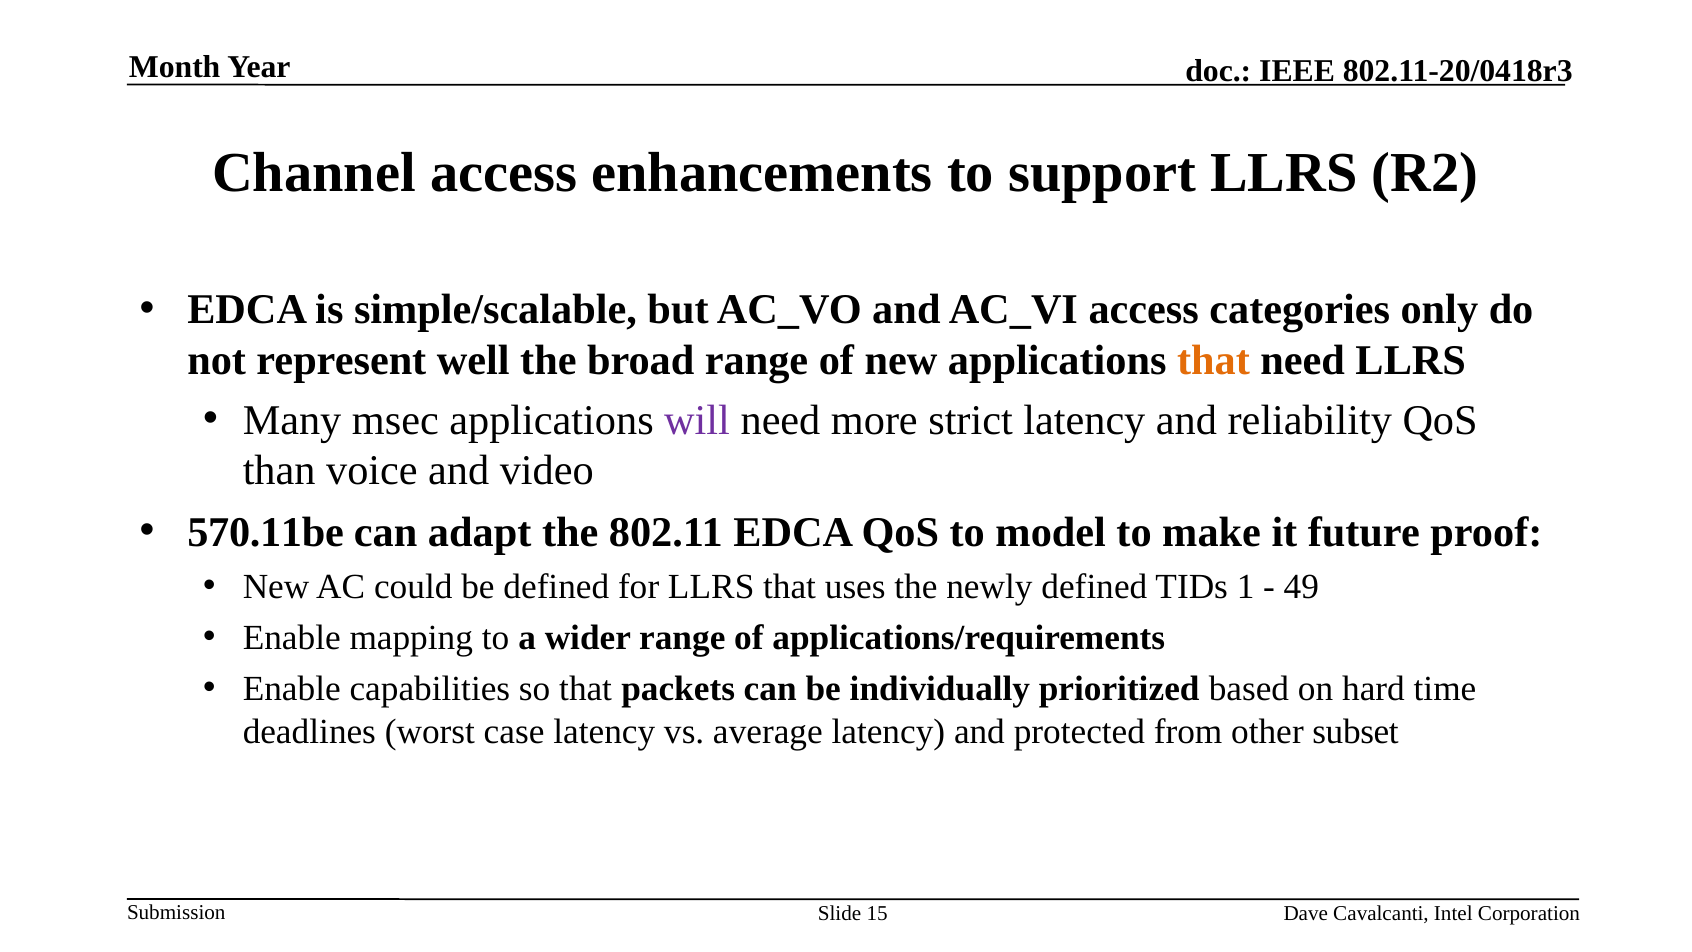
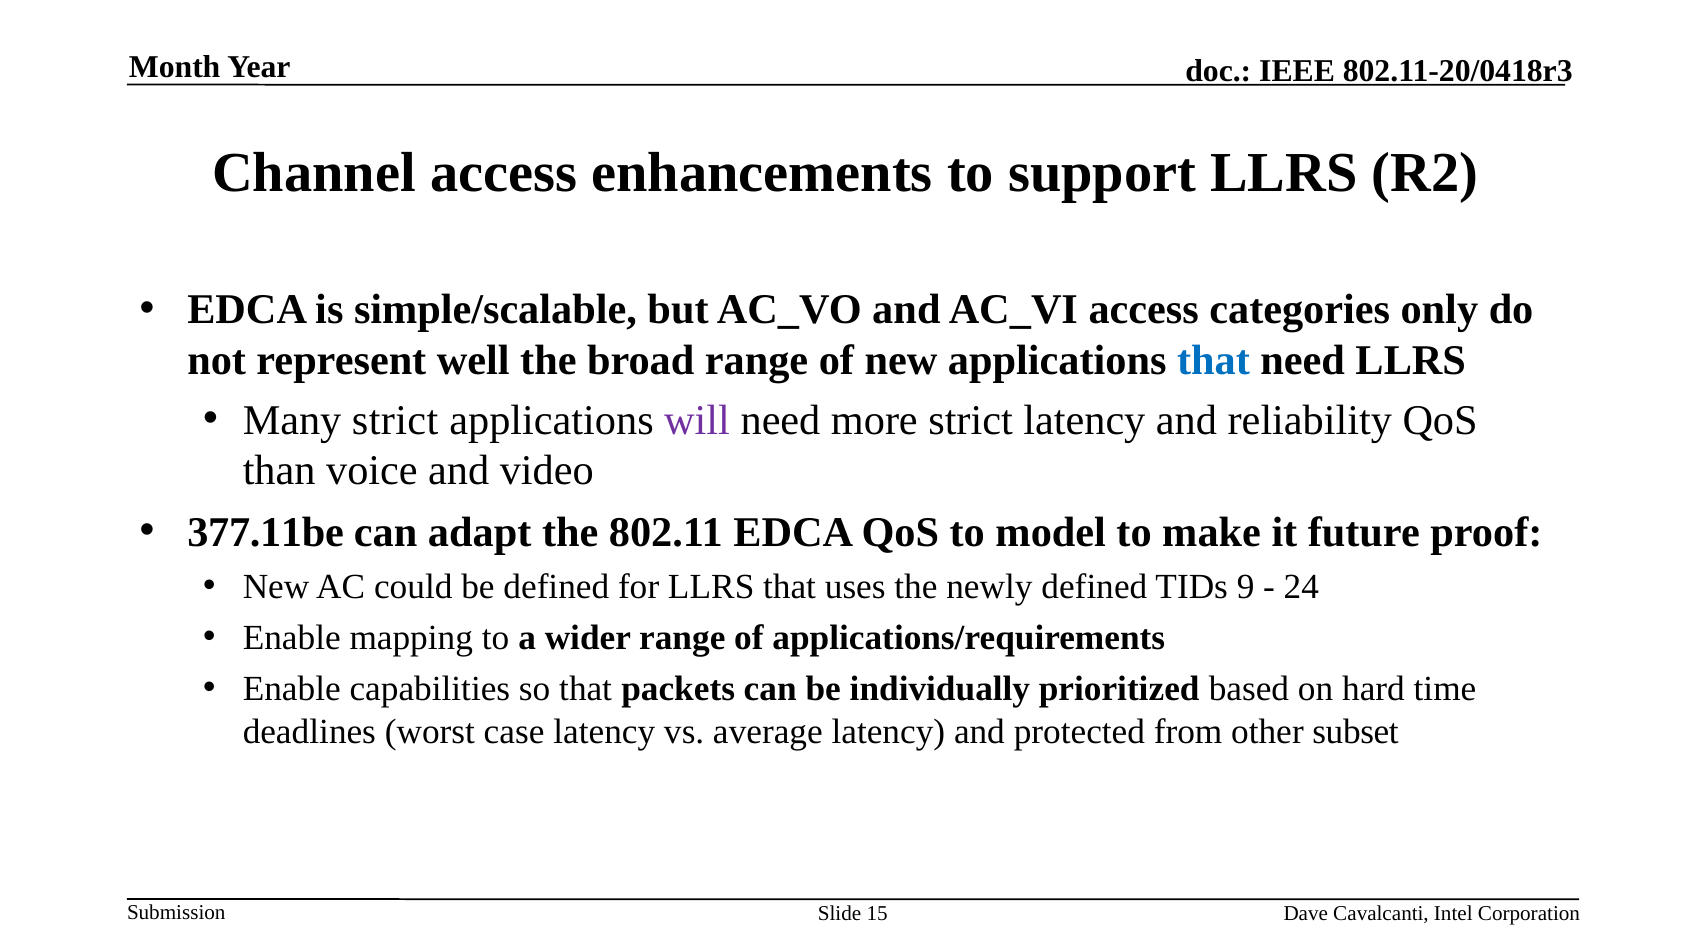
that at (1213, 360) colour: orange -> blue
Many msec: msec -> strict
570.11be: 570.11be -> 377.11be
1: 1 -> 9
49: 49 -> 24
